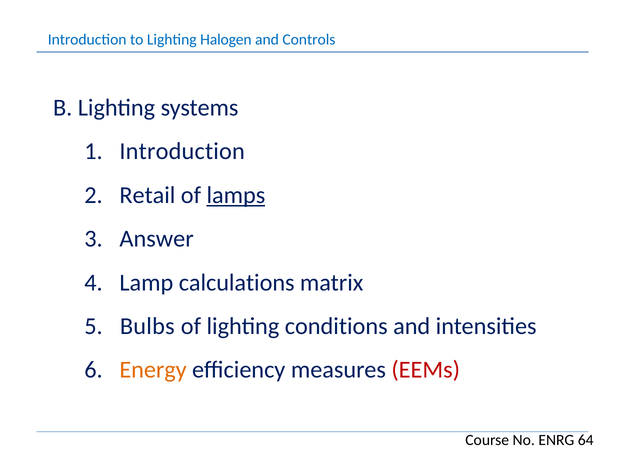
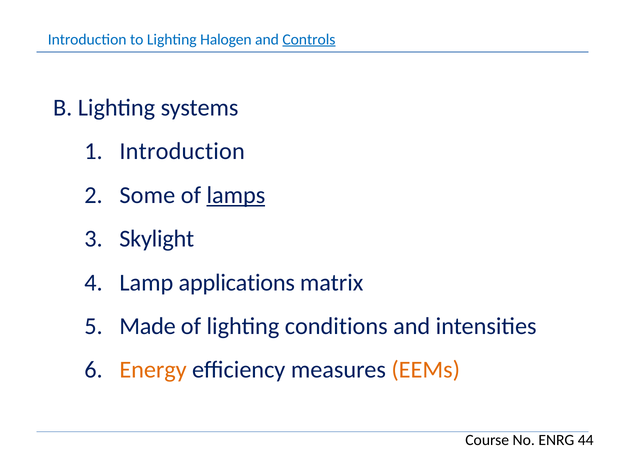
Controls underline: none -> present
Retail: Retail -> Some
Answer: Answer -> Skylight
calculations: calculations -> applications
Bulbs: Bulbs -> Made
EEMs colour: red -> orange
64: 64 -> 44
